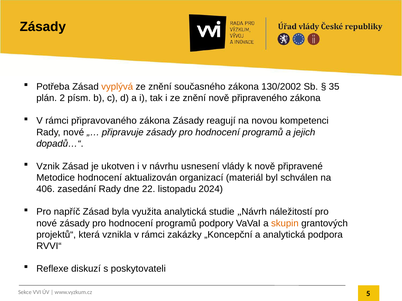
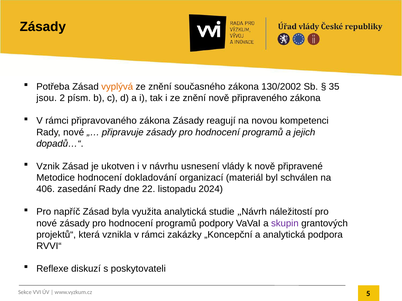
plán: plán -> jsou
aktualizován: aktualizován -> dokladování
skupin colour: orange -> purple
